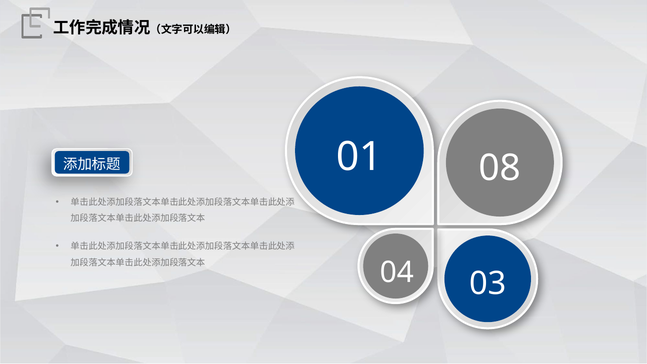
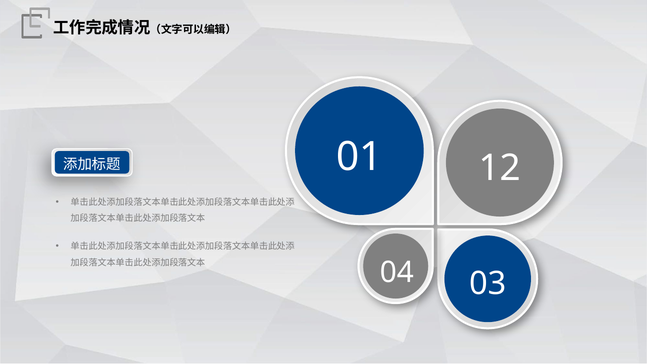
08: 08 -> 12
